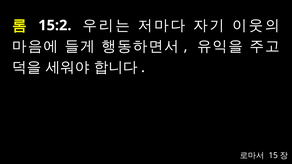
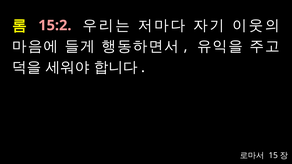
15:2 colour: white -> pink
